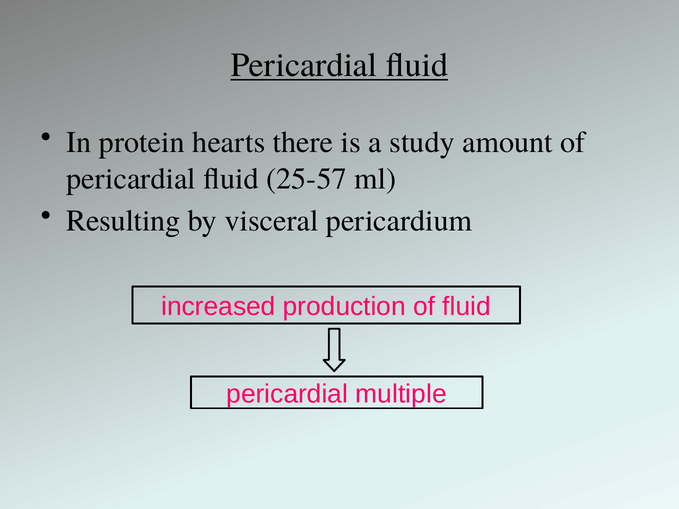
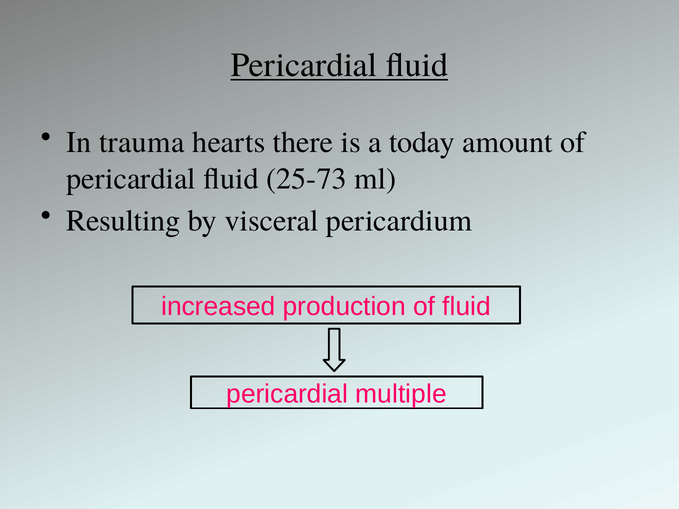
protein: protein -> trauma
study: study -> today
25-57: 25-57 -> 25-73
